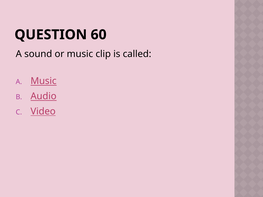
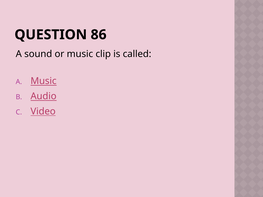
60: 60 -> 86
